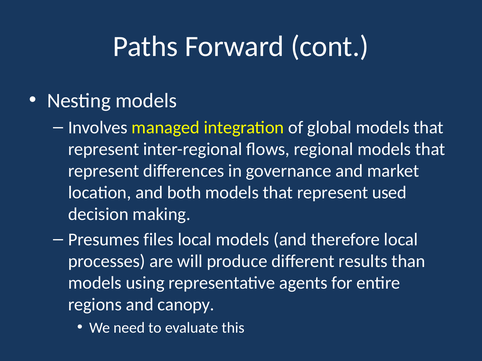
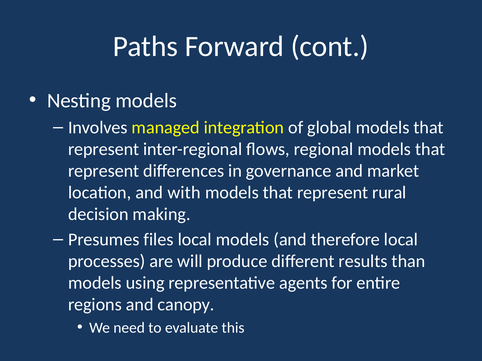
both: both -> with
used: used -> rural
